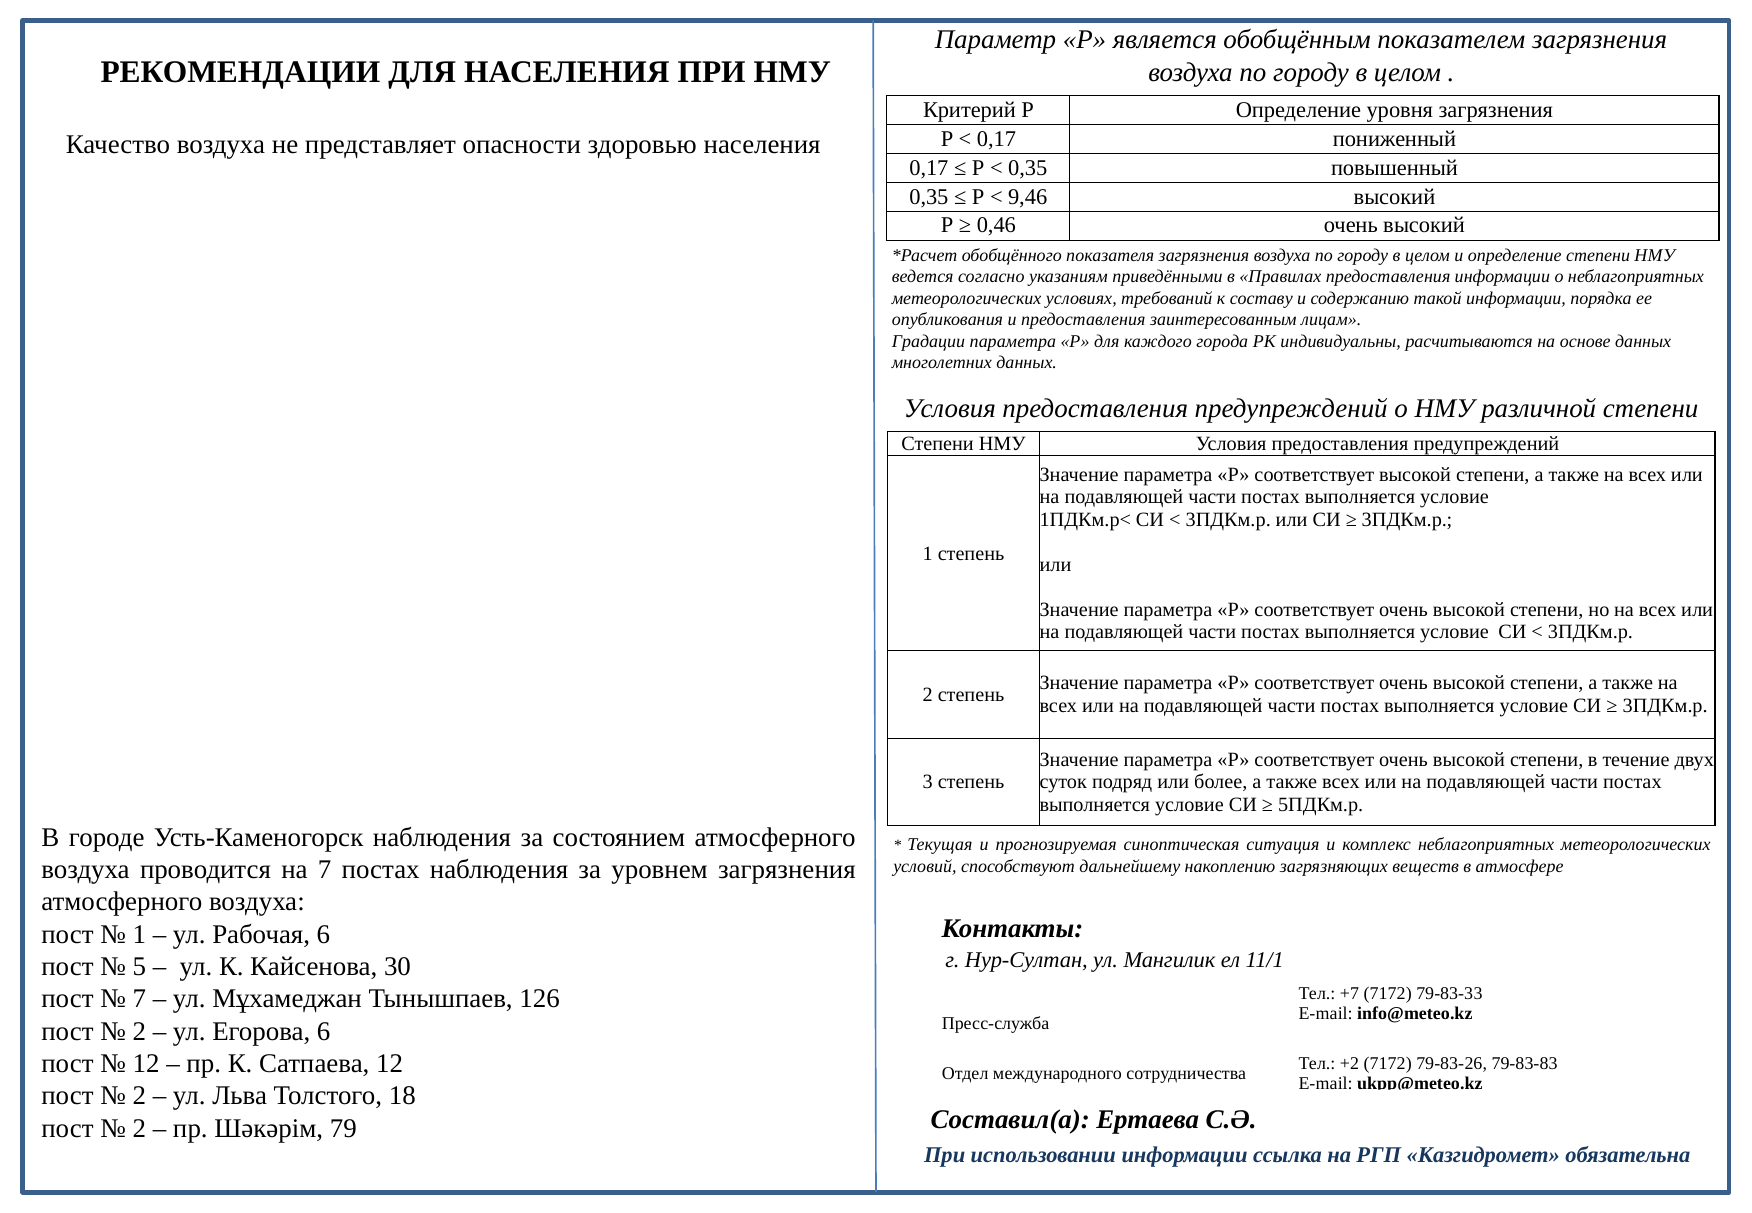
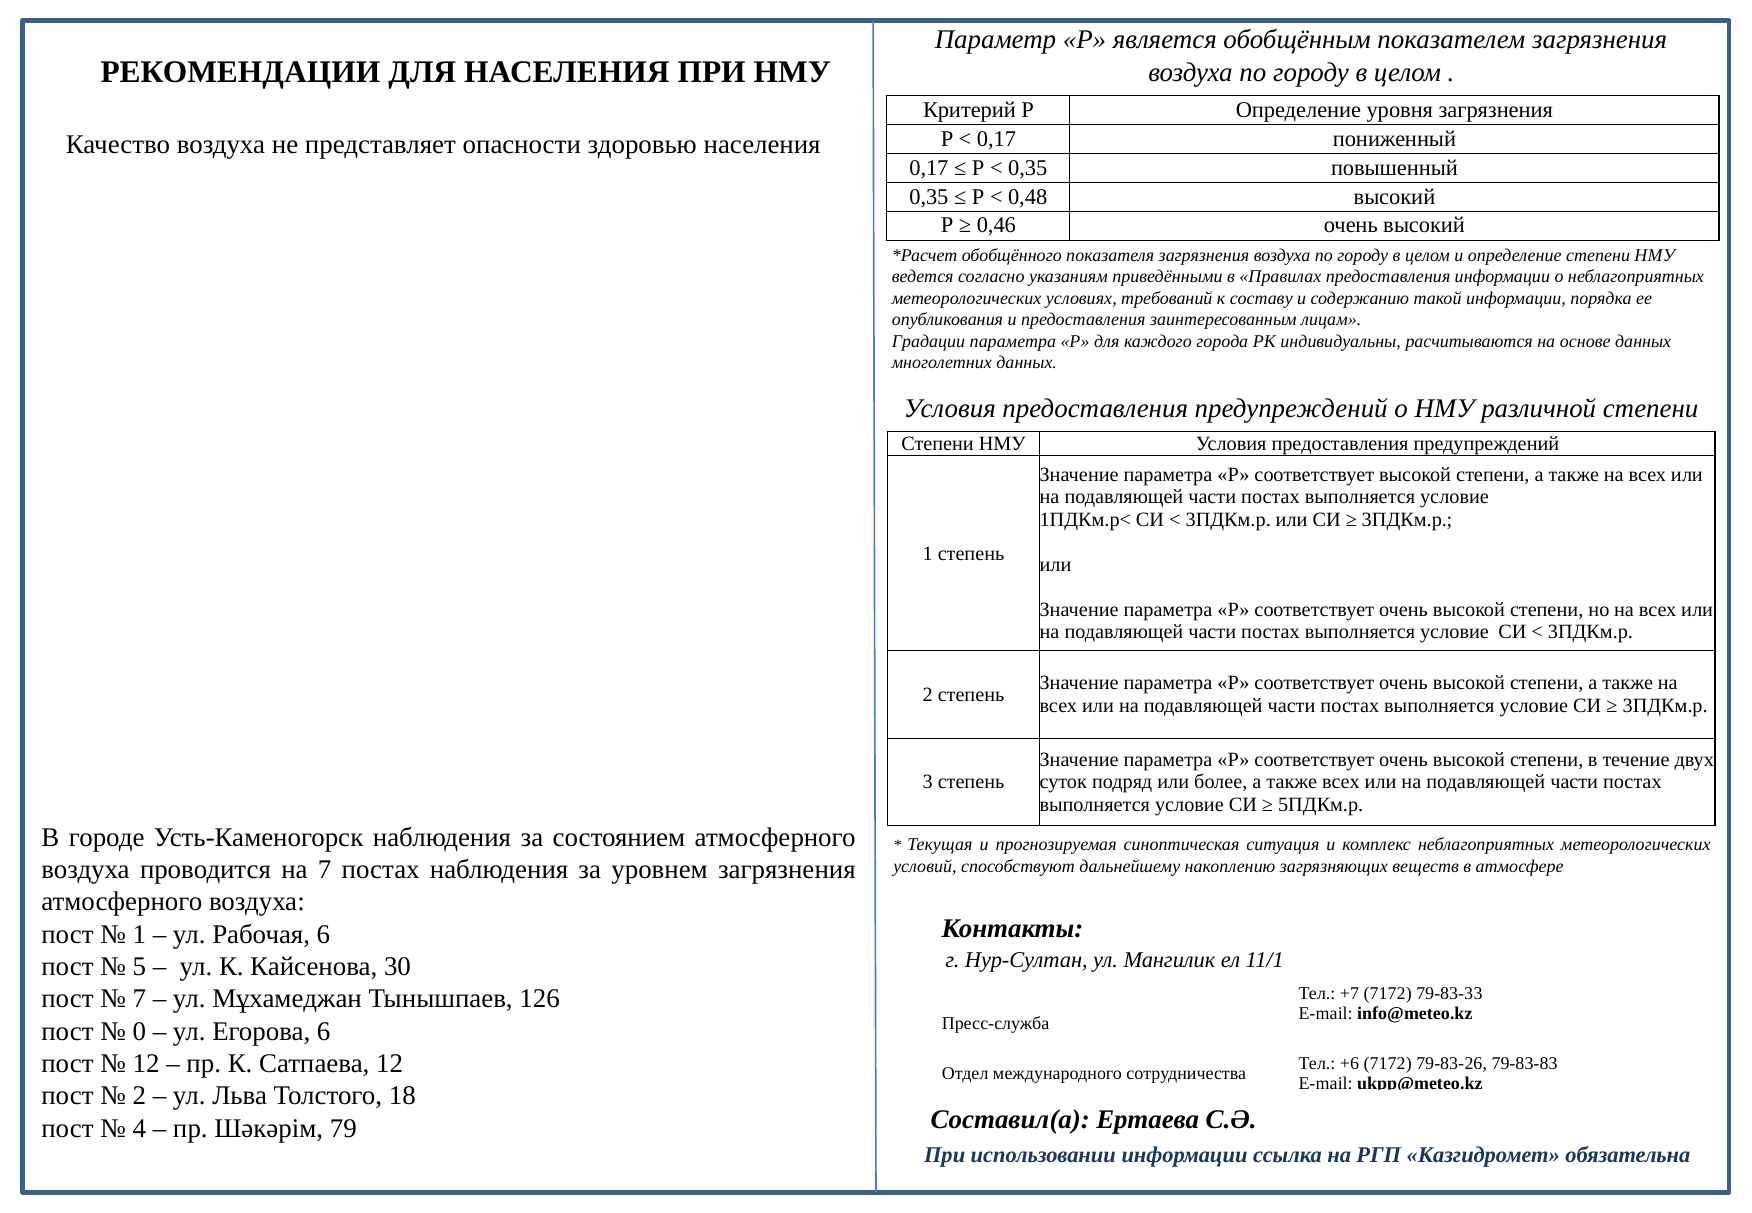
9,46: 9,46 -> 0,48
2 at (139, 1031): 2 -> 0
+2: +2 -> +6
2 at (139, 1128): 2 -> 4
